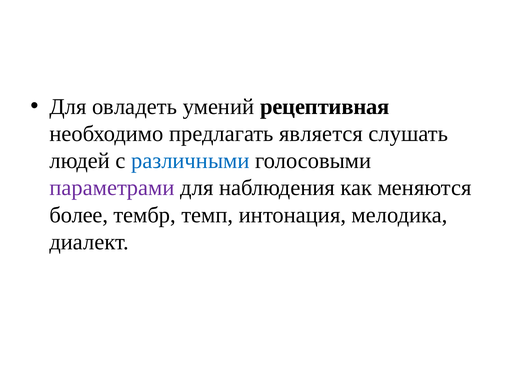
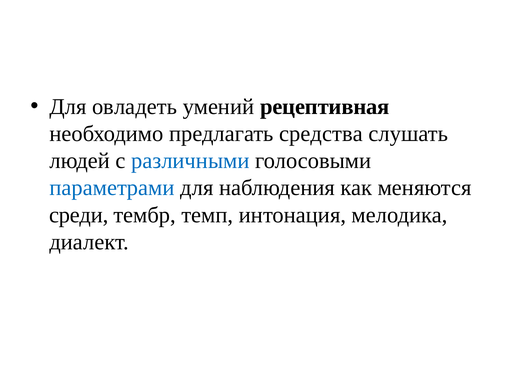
является: является -> средства
параметрами colour: purple -> blue
более: более -> среди
